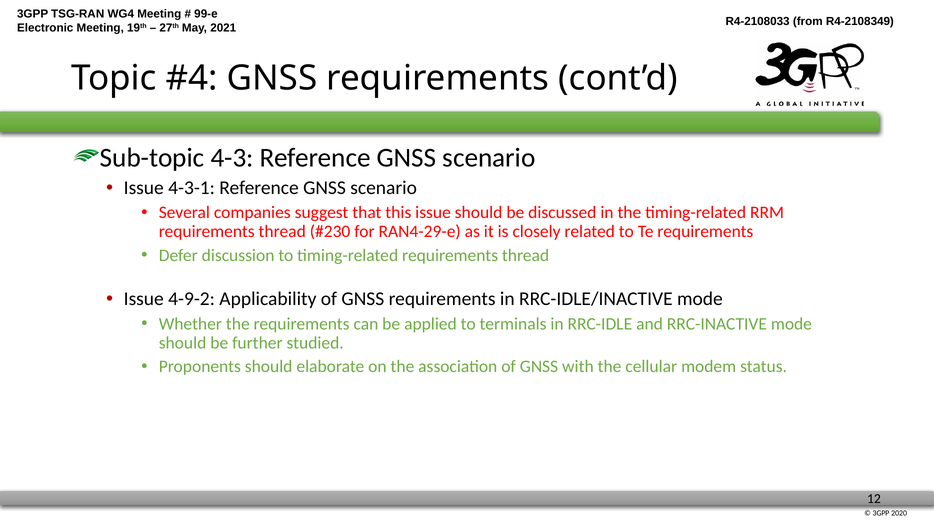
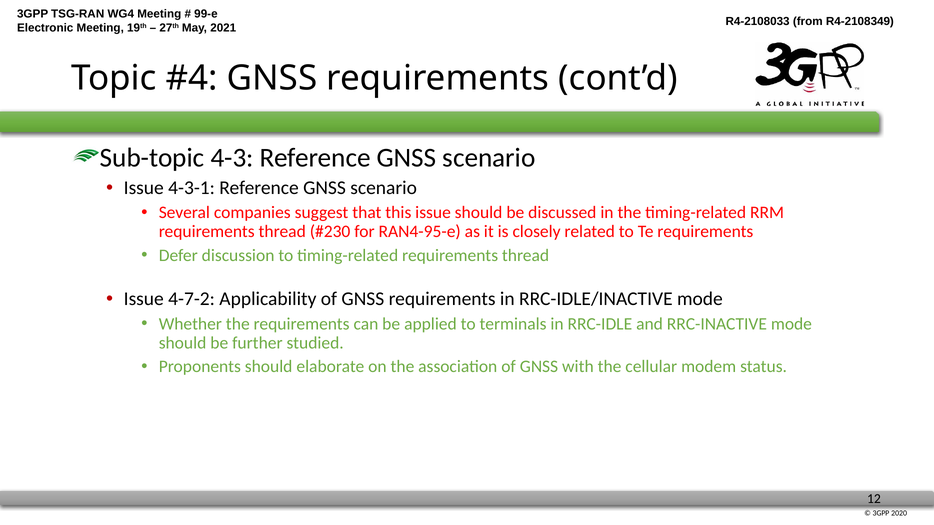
RAN4-29-e: RAN4-29-e -> RAN4-95-e
4-9-2: 4-9-2 -> 4-7-2
